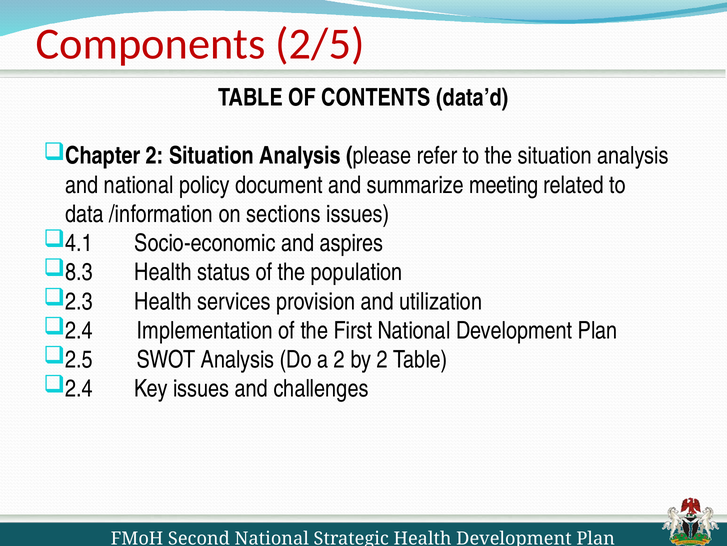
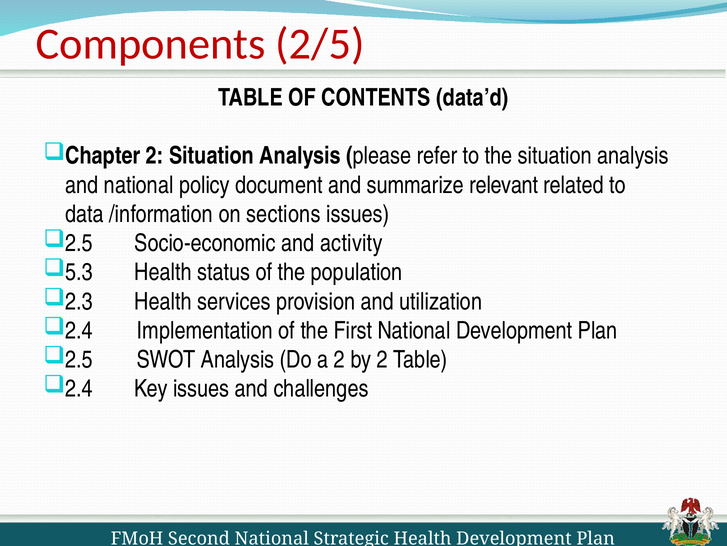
meeting: meeting -> relevant
4.1 at (79, 243): 4.1 -> 2.5
aspires: aspires -> activity
8.3: 8.3 -> 5.3
